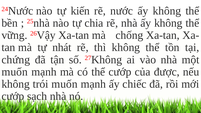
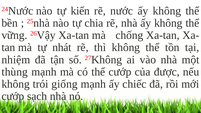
chứng: chứng -> nhiệm
muốn at (15, 72): muốn -> thùng
trói muốn: muốn -> giống
